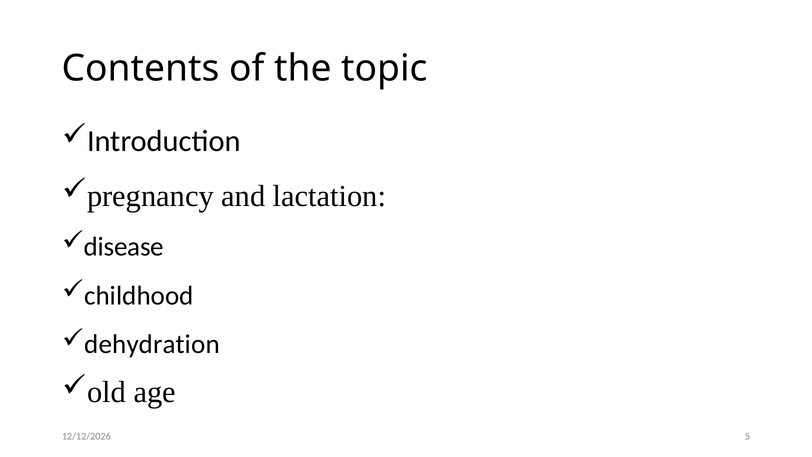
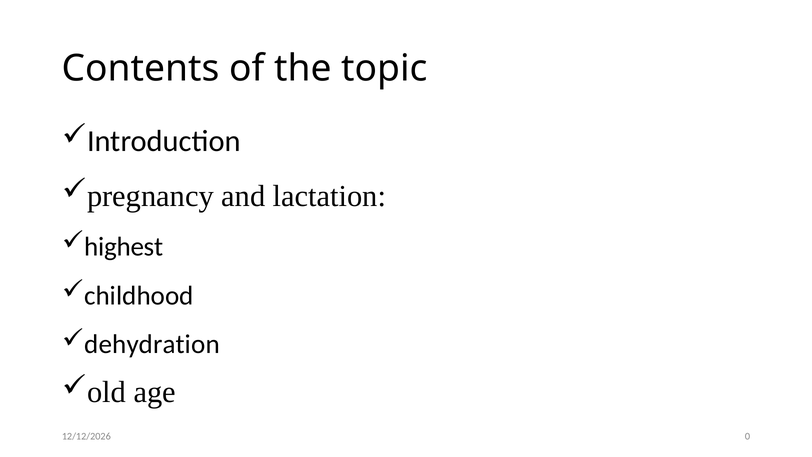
disease: disease -> highest
5: 5 -> 0
